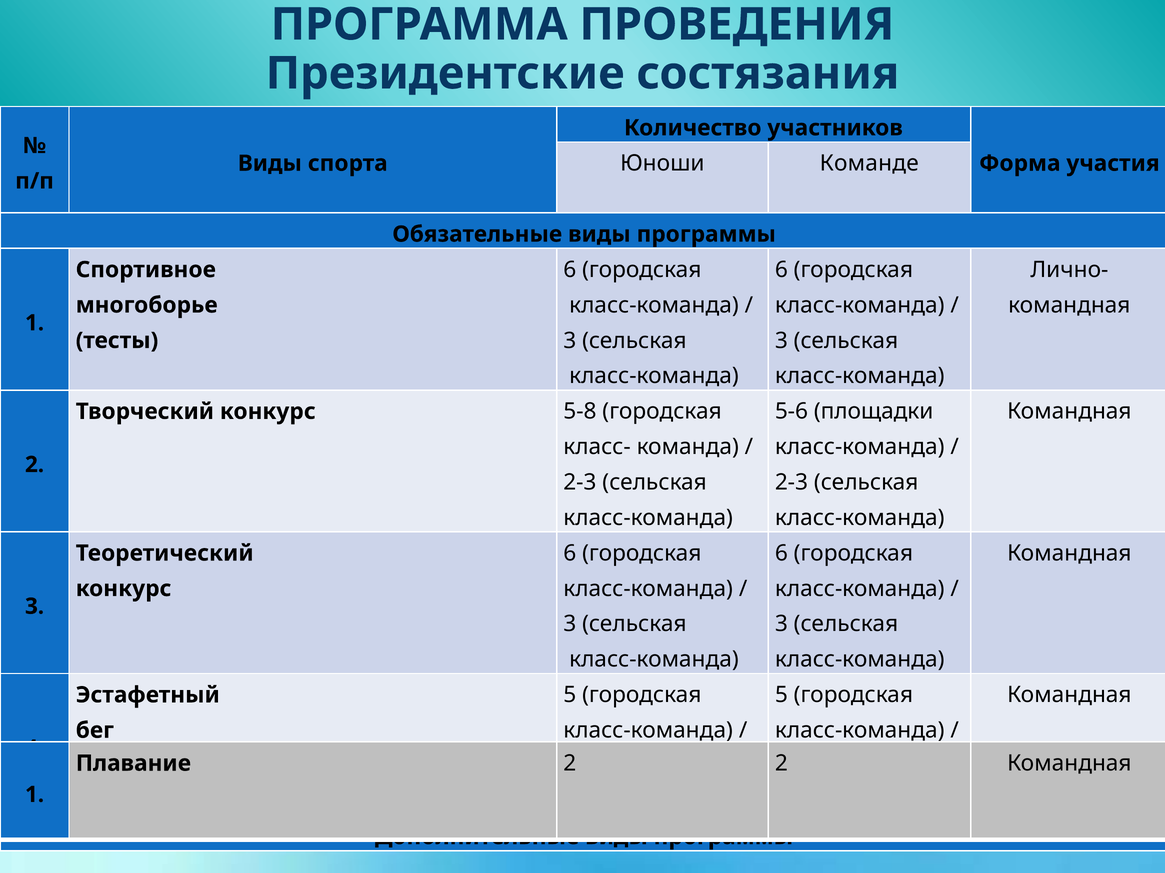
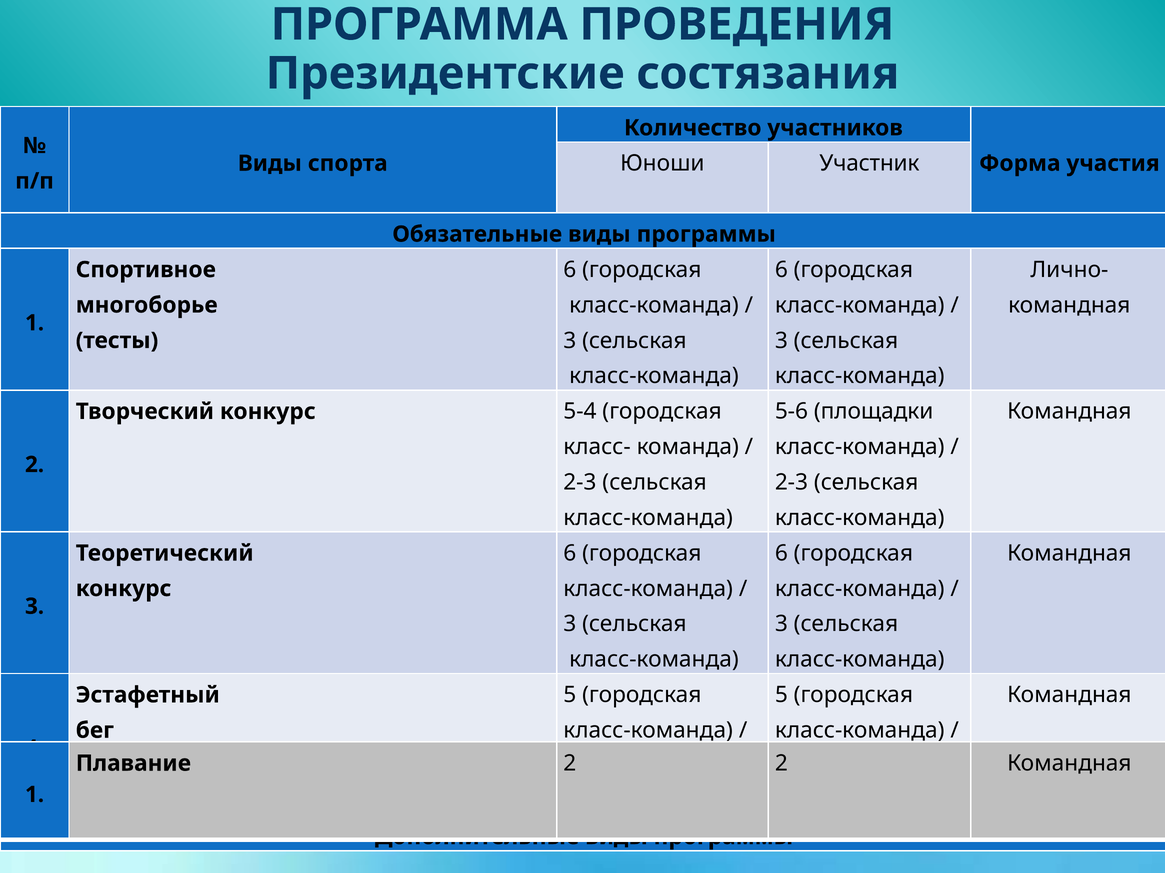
Команде: Команде -> Участник
5-8: 5-8 -> 5-4
